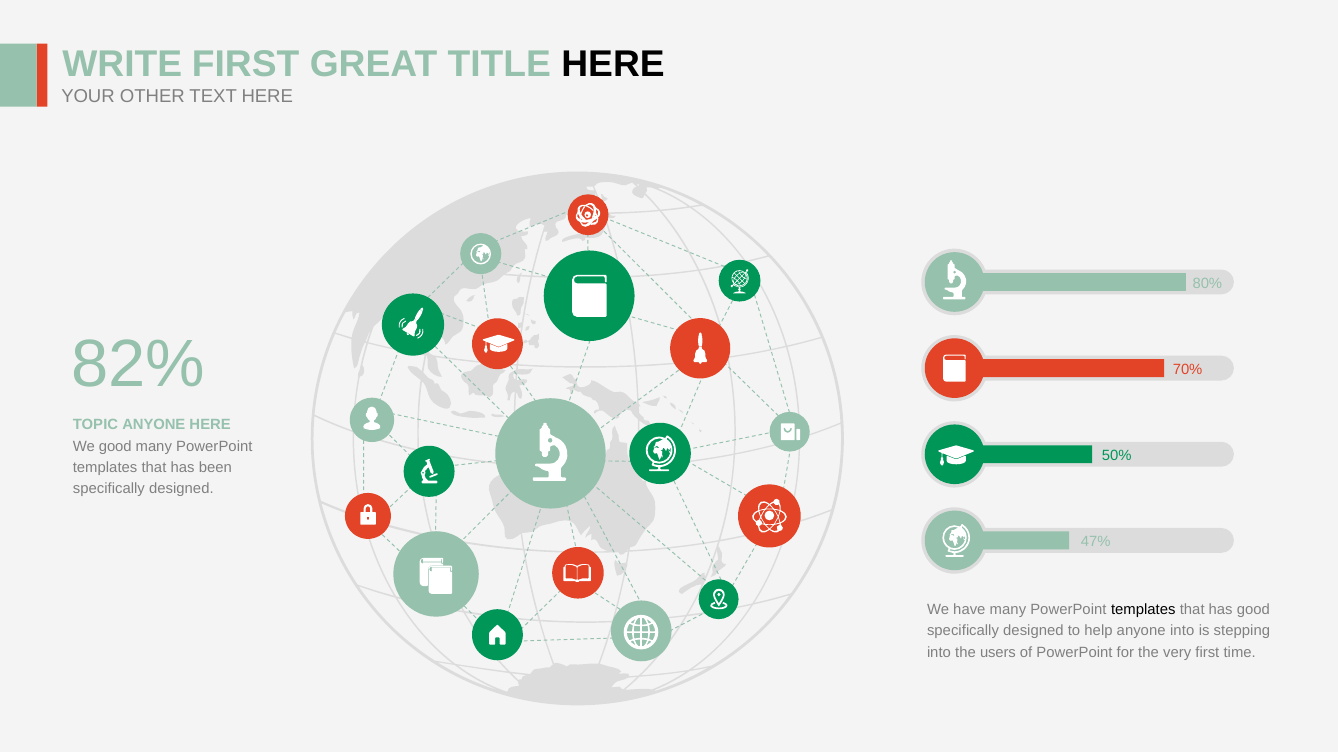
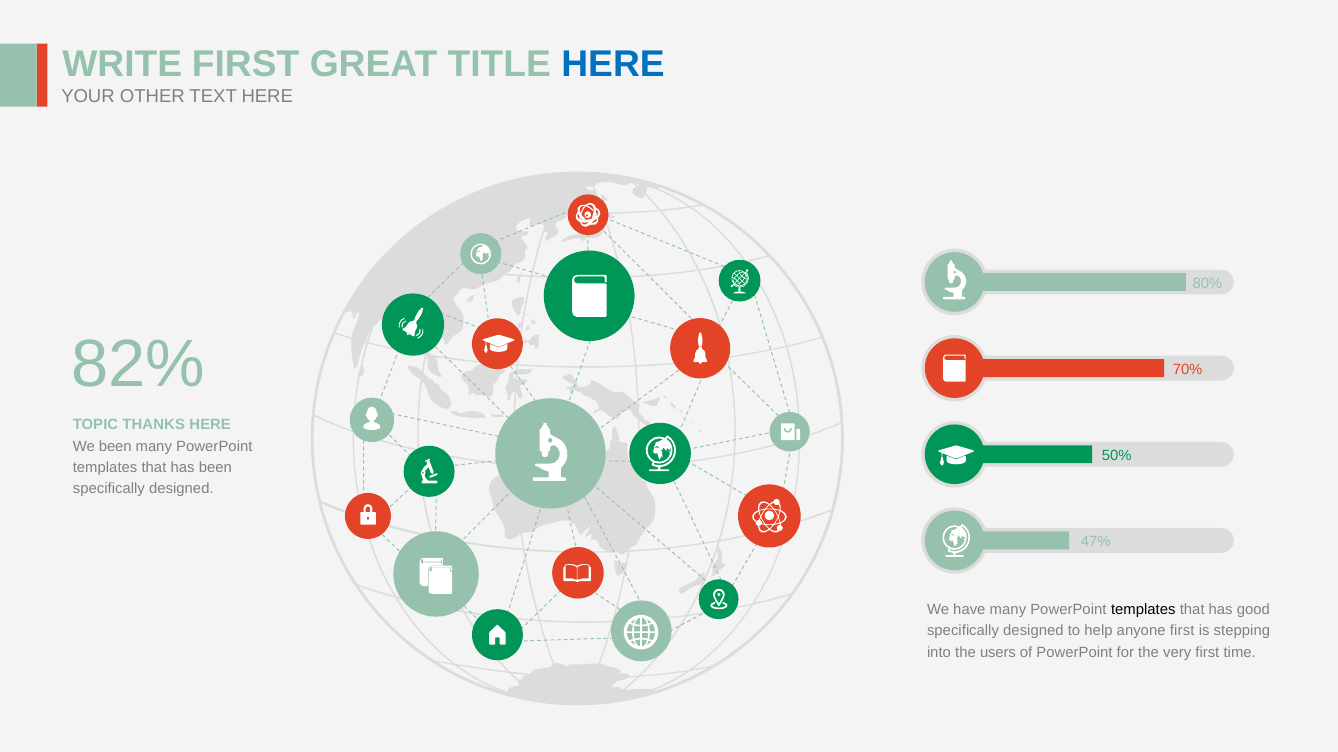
HERE at (613, 64) colour: black -> blue
TOPIC ANYONE: ANYONE -> THANKS
We good: good -> been
anyone into: into -> first
